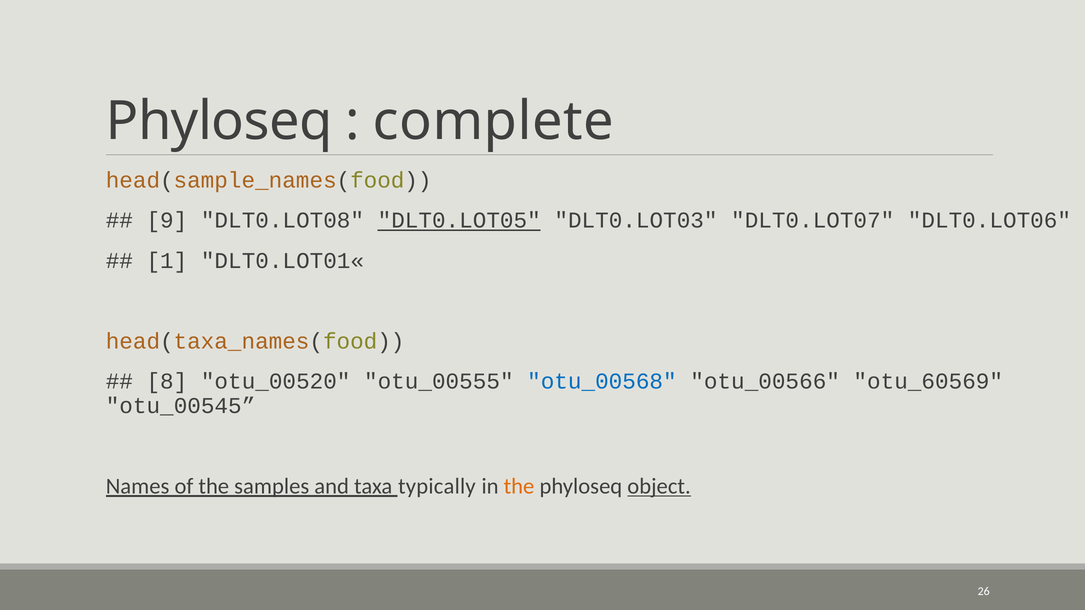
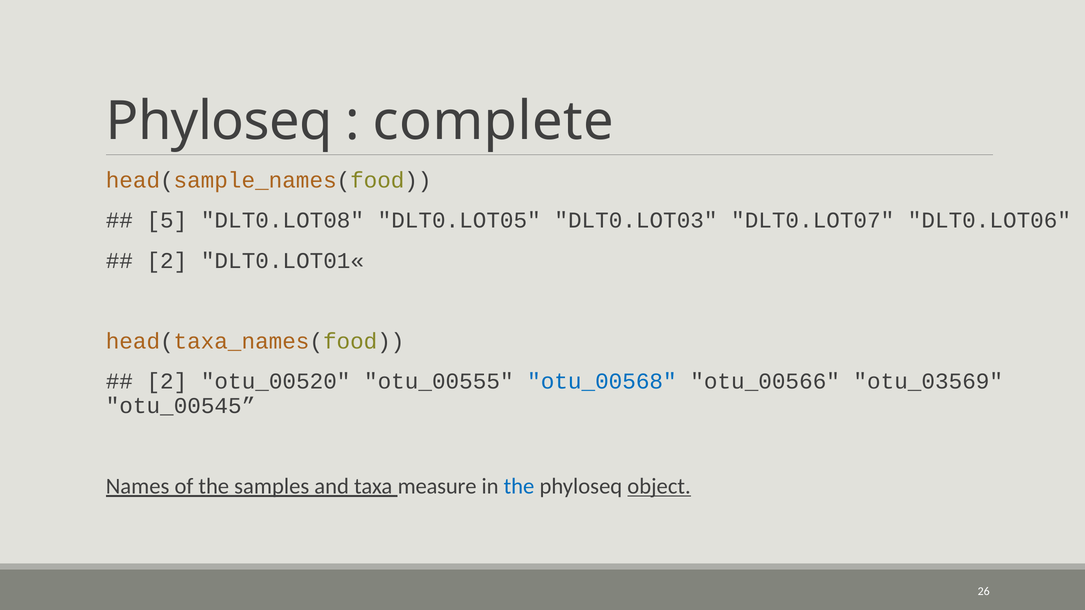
9: 9 -> 5
DLT0.LOT05 underline: present -> none
1 at (167, 261): 1 -> 2
8 at (167, 382): 8 -> 2
otu_60569: otu_60569 -> otu_03569
typically: typically -> measure
the at (519, 486) colour: orange -> blue
